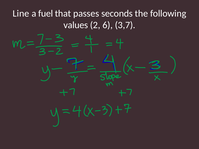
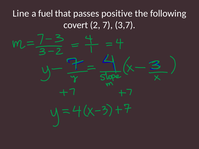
seconds: seconds -> positive
values: values -> covert
6: 6 -> 7
